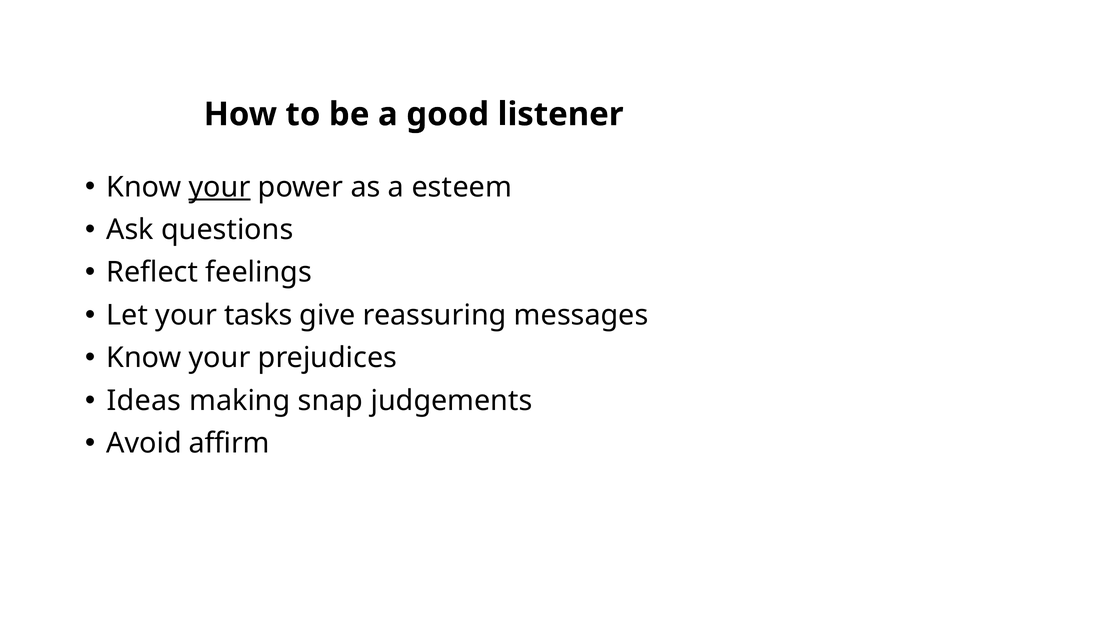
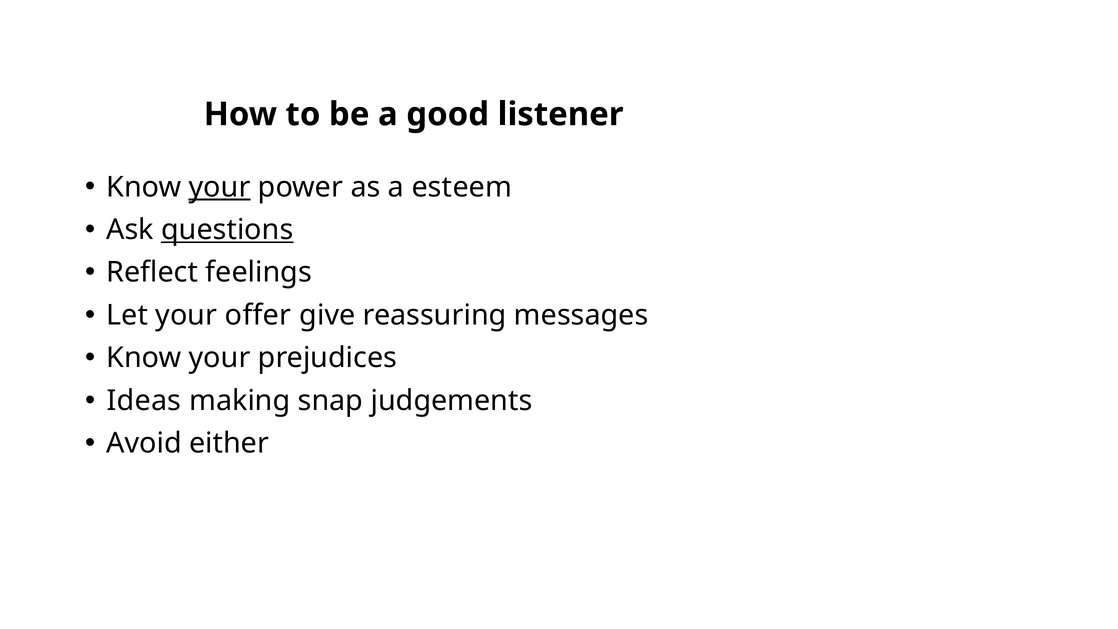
questions underline: none -> present
tasks: tasks -> offer
affirm: affirm -> either
